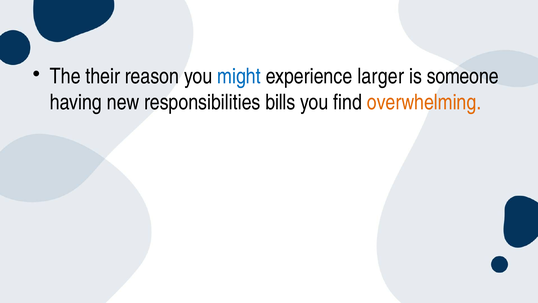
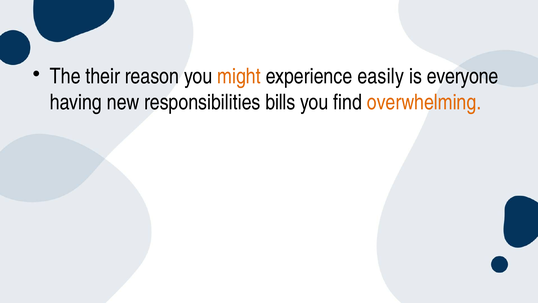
might colour: blue -> orange
larger: larger -> easily
someone: someone -> everyone
